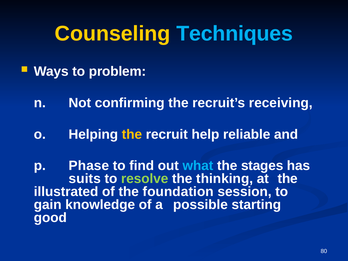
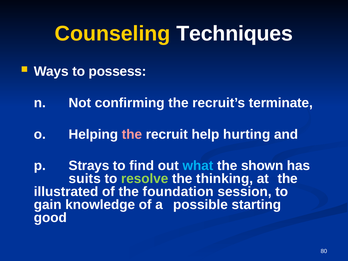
Techniques colour: light blue -> white
problem: problem -> possess
receiving: receiving -> terminate
the at (132, 134) colour: yellow -> pink
reliable: reliable -> hurting
Phase: Phase -> Strays
stages: stages -> shown
